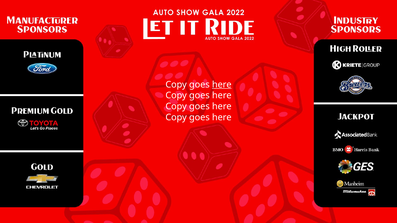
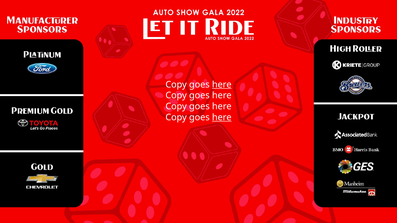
here at (222, 117) underline: none -> present
